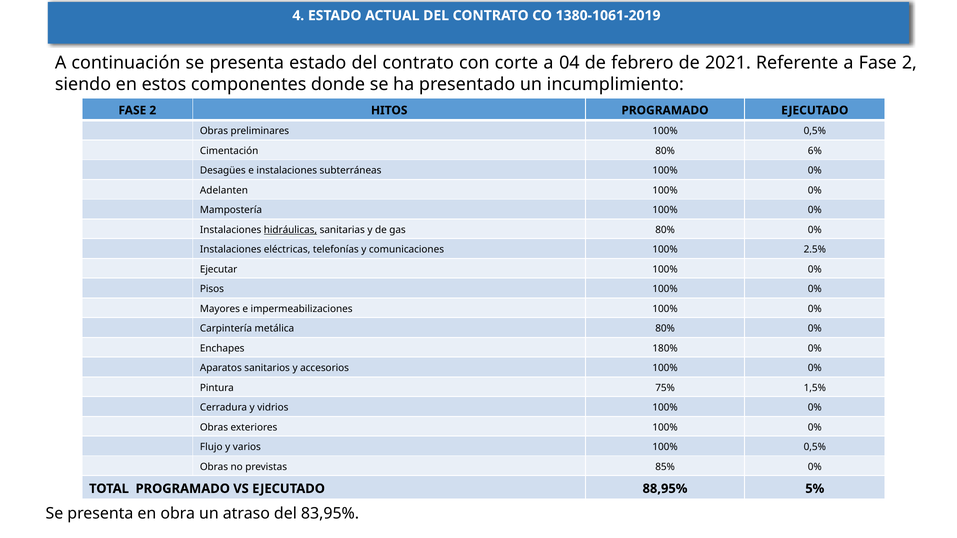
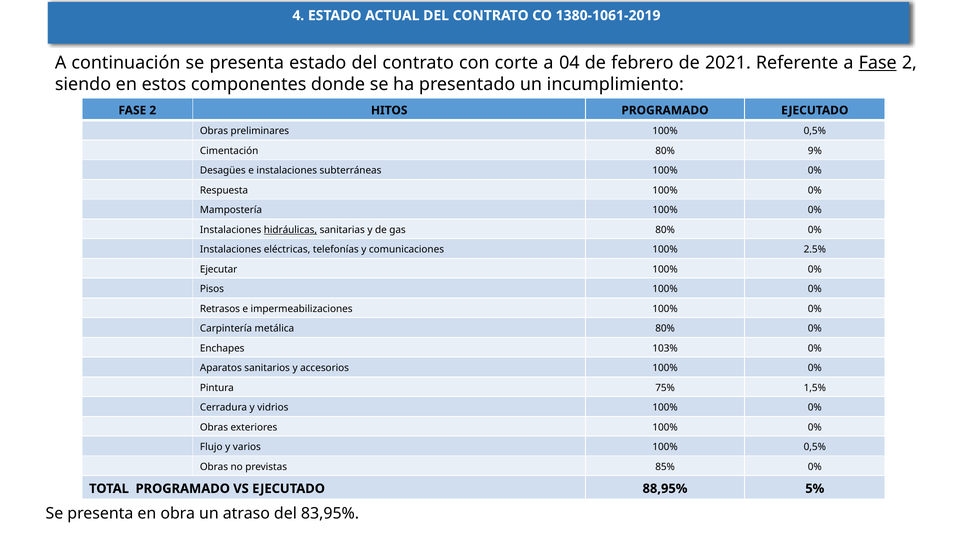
Fase at (878, 63) underline: none -> present
6%: 6% -> 9%
Adelanten: Adelanten -> Respuesta
Mayores: Mayores -> Retrasos
180%: 180% -> 103%
